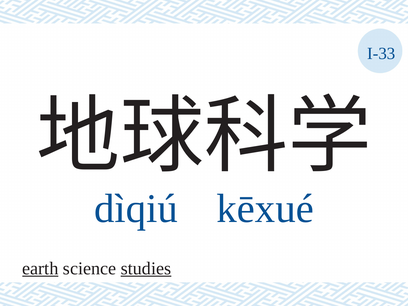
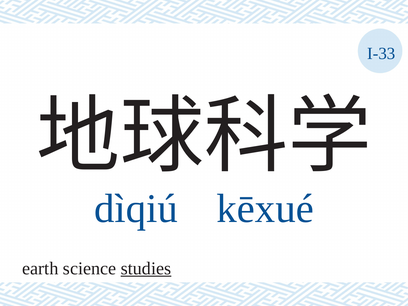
earth underline: present -> none
